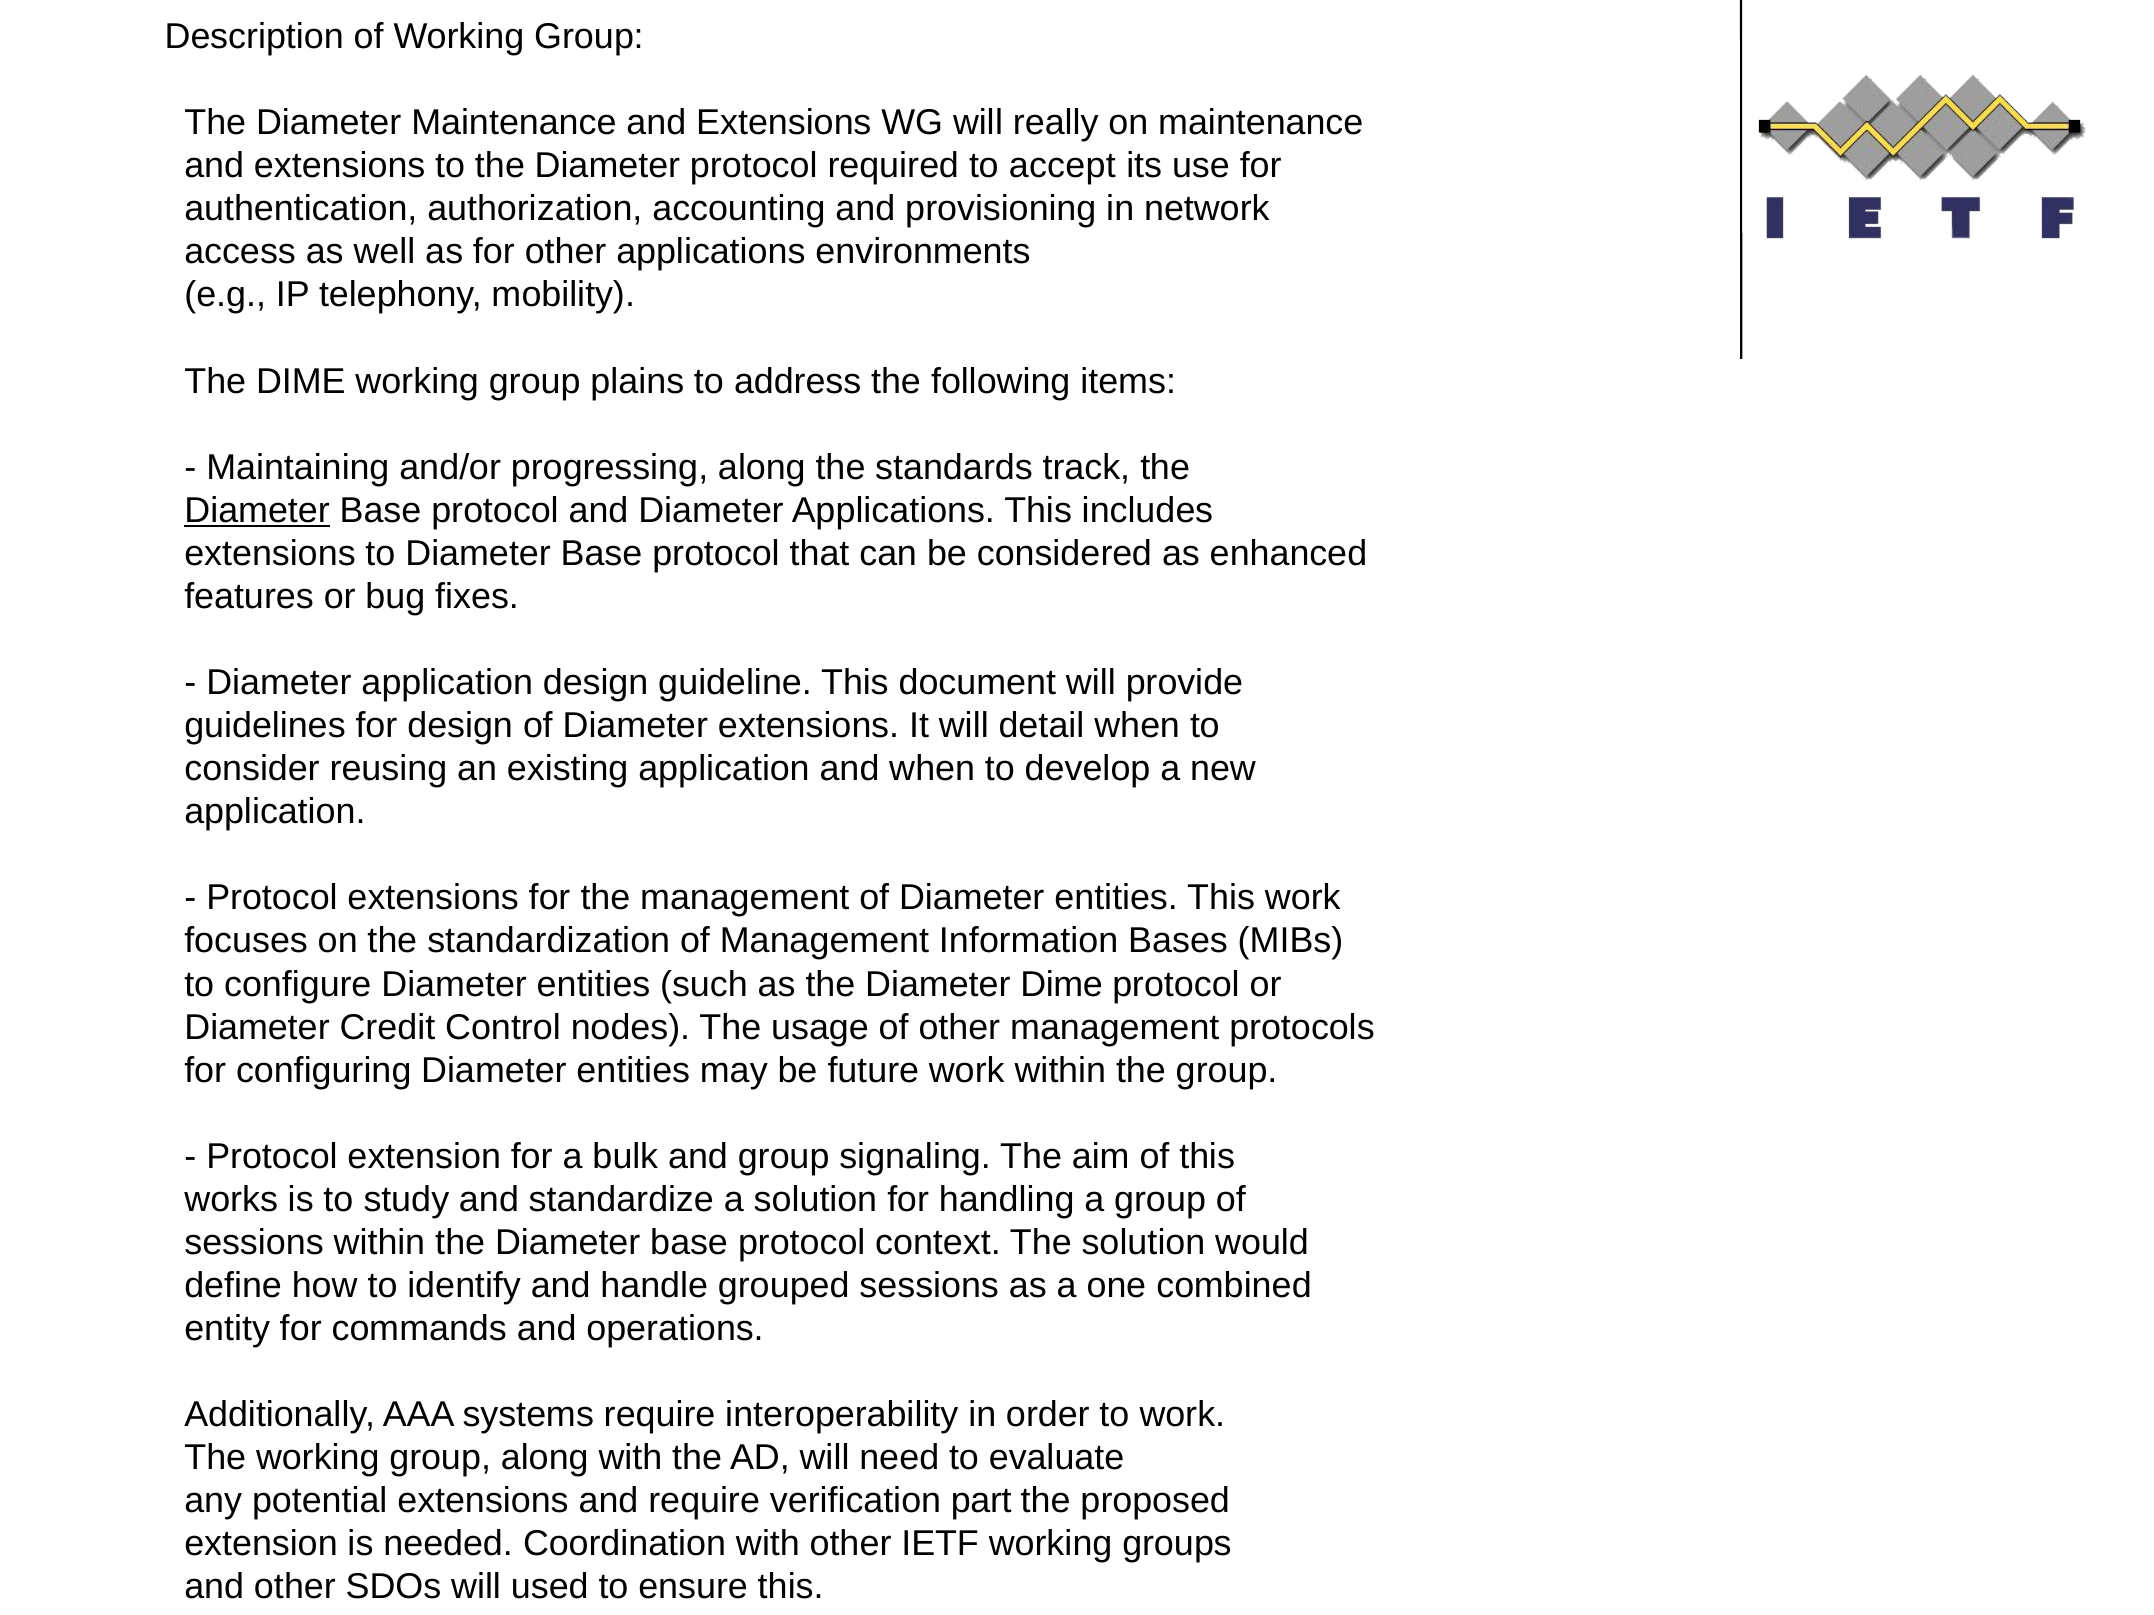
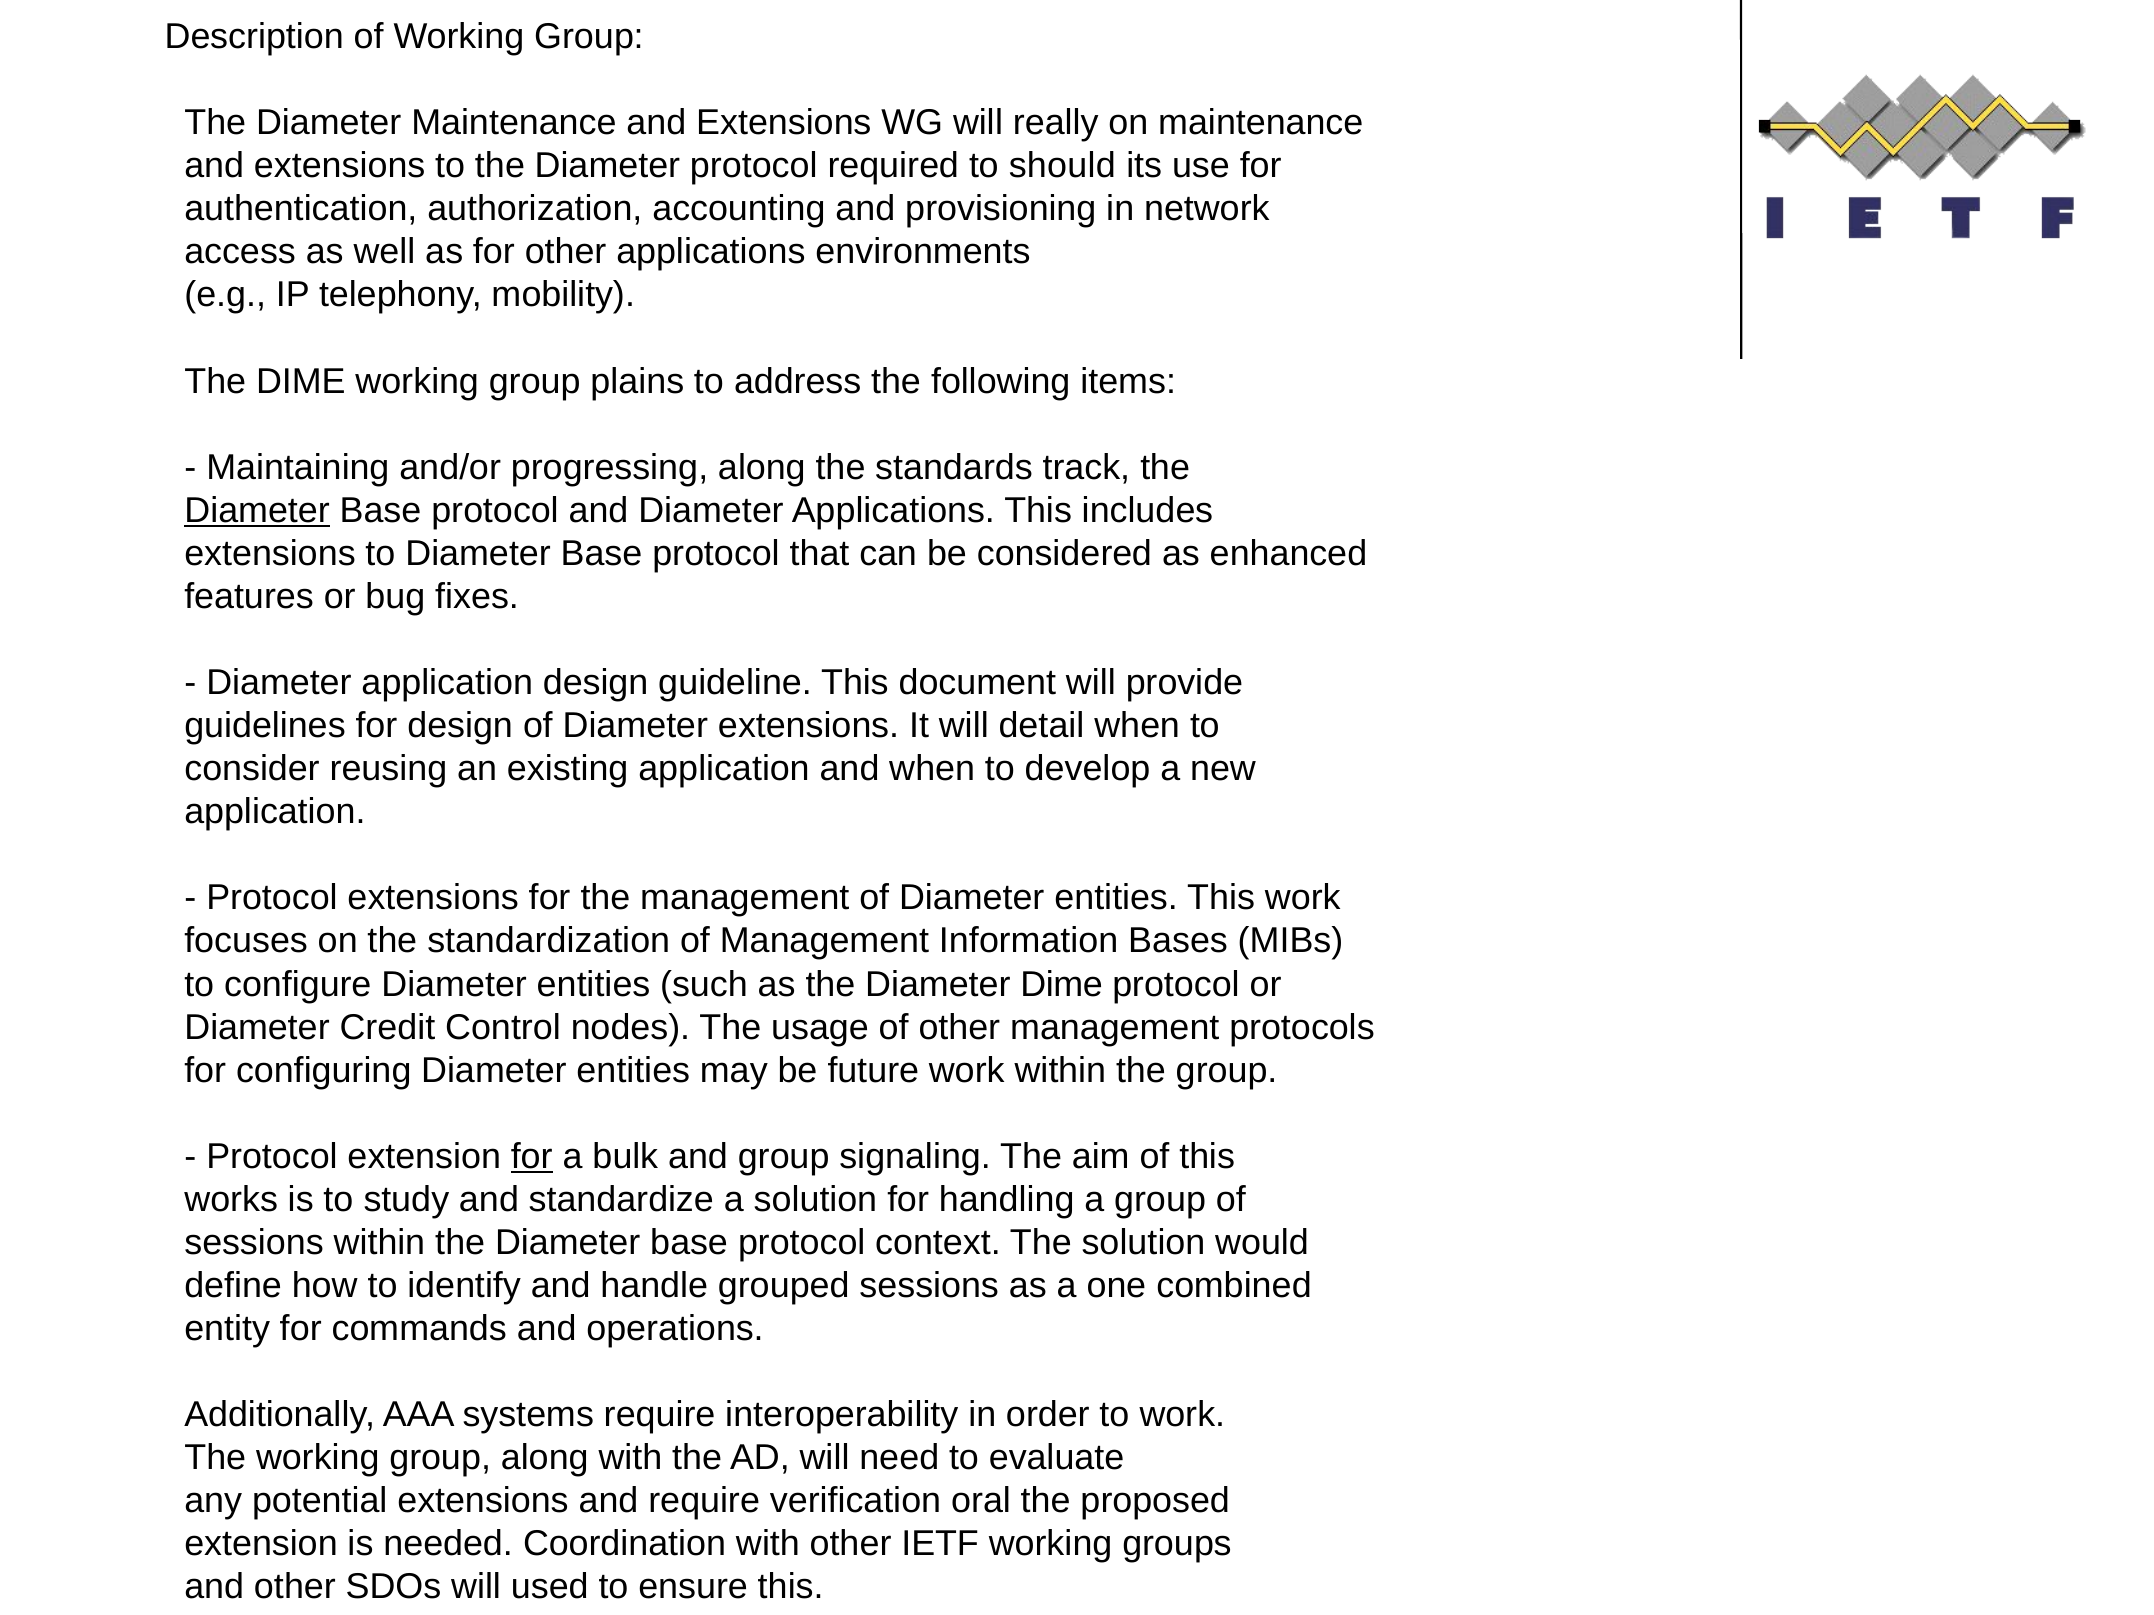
accept: accept -> should
for at (532, 1157) underline: none -> present
part: part -> oral
